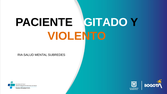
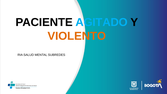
AGITADO colour: white -> light blue
